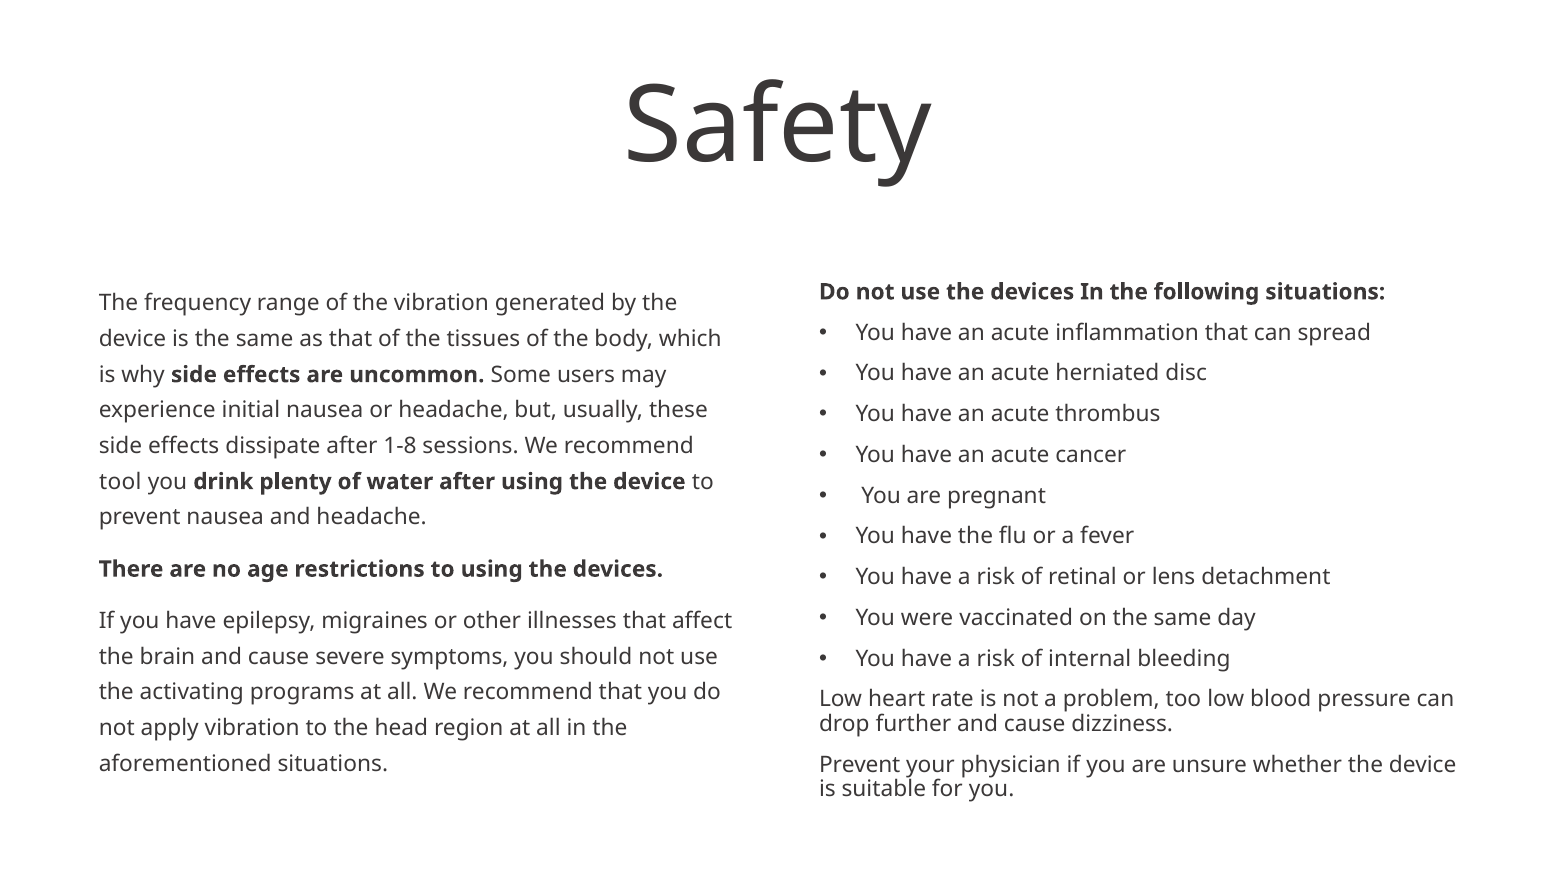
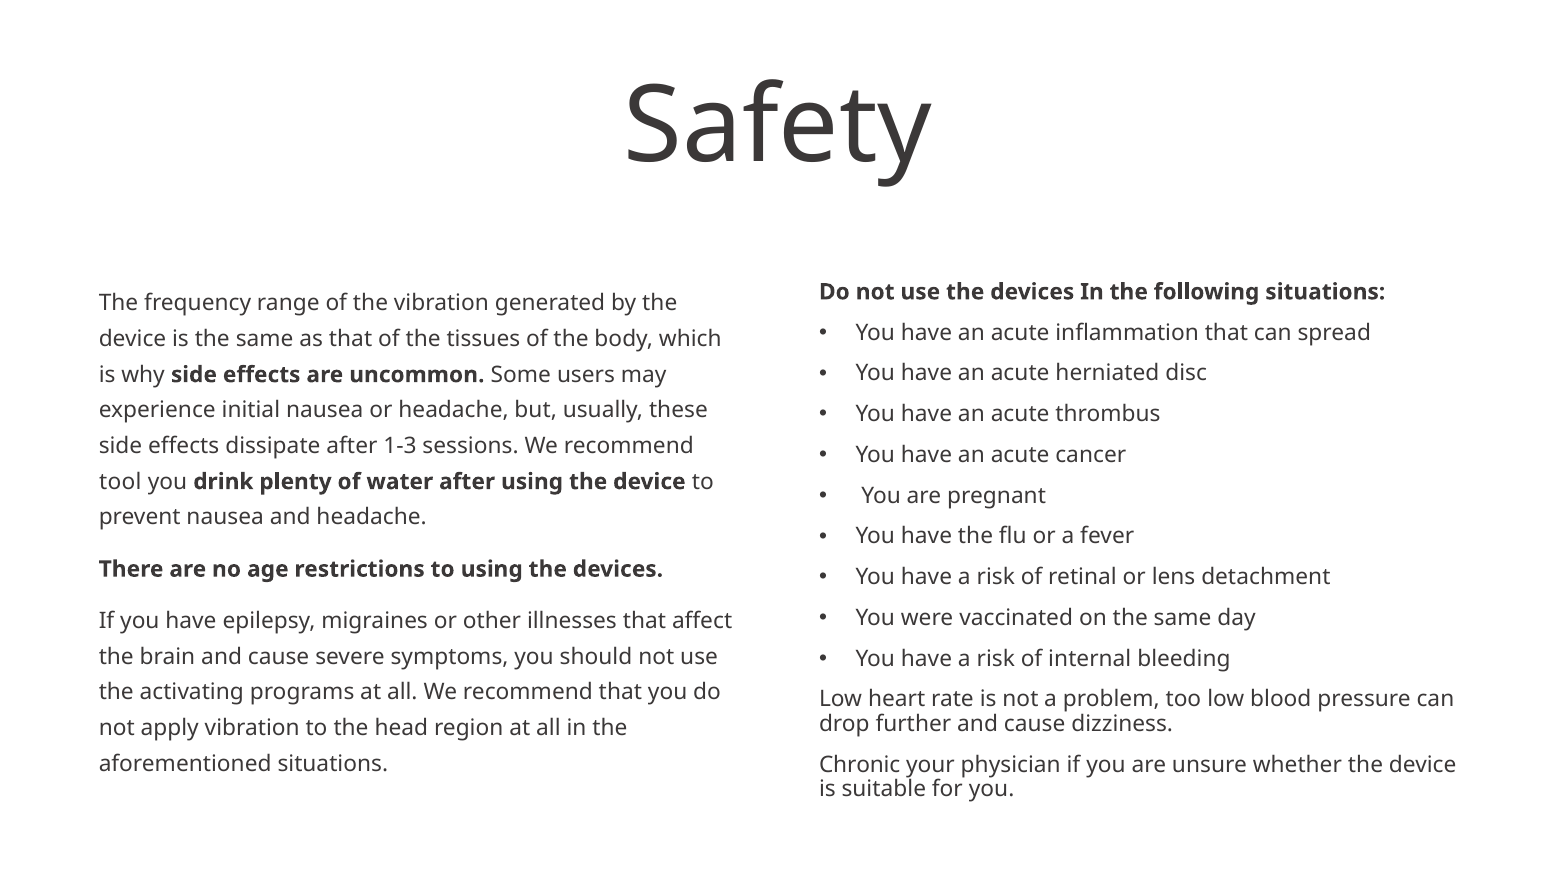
1-8: 1-8 -> 1-3
Prevent at (860, 765): Prevent -> Chronic
